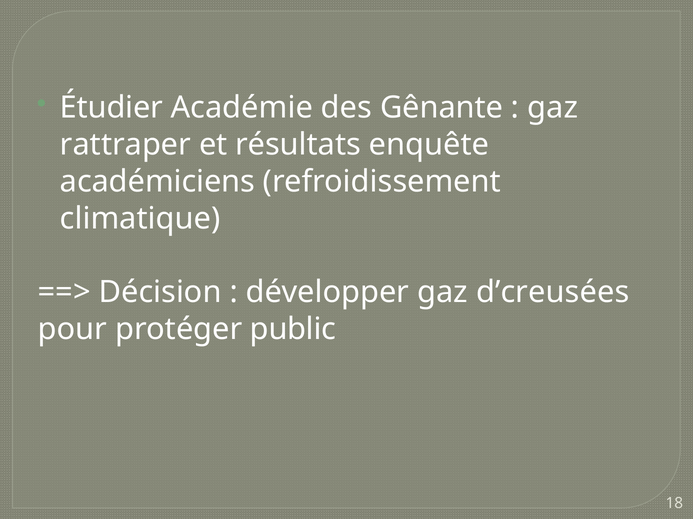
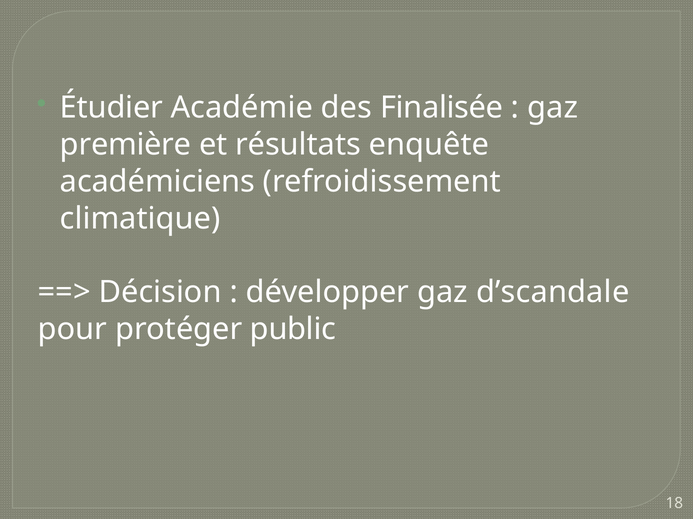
Gênante: Gênante -> Finalisée
rattraper: rattraper -> première
d’creusées: d’creusées -> d’scandale
